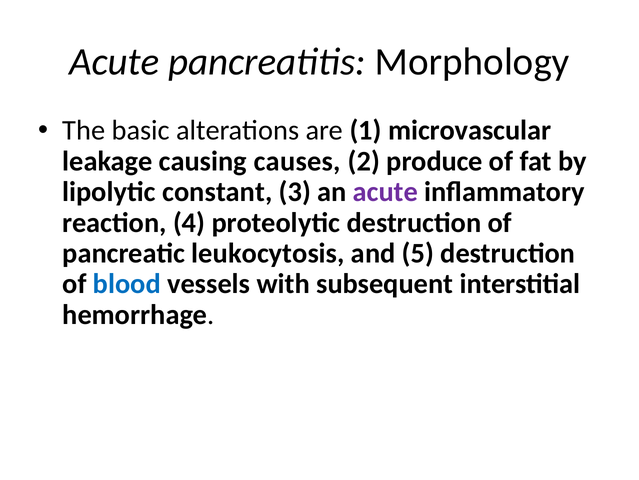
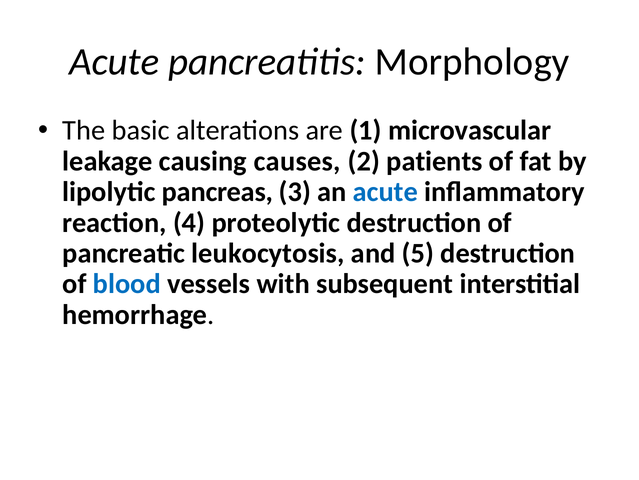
produce: produce -> patients
constant: constant -> pancreas
acute at (385, 192) colour: purple -> blue
